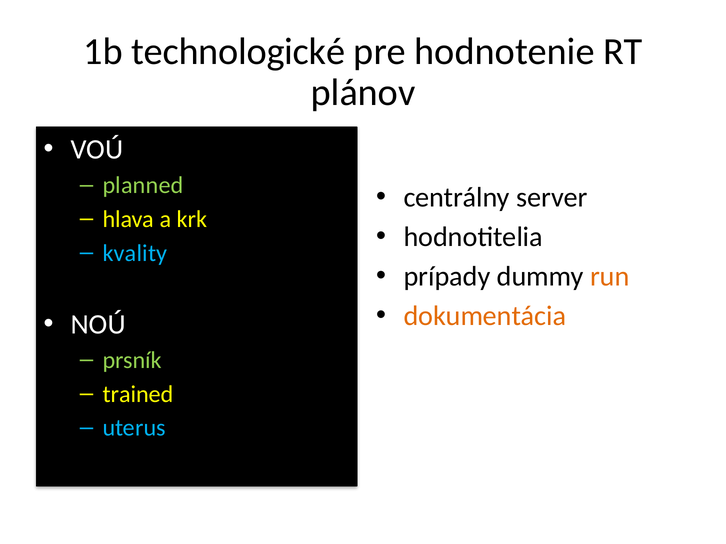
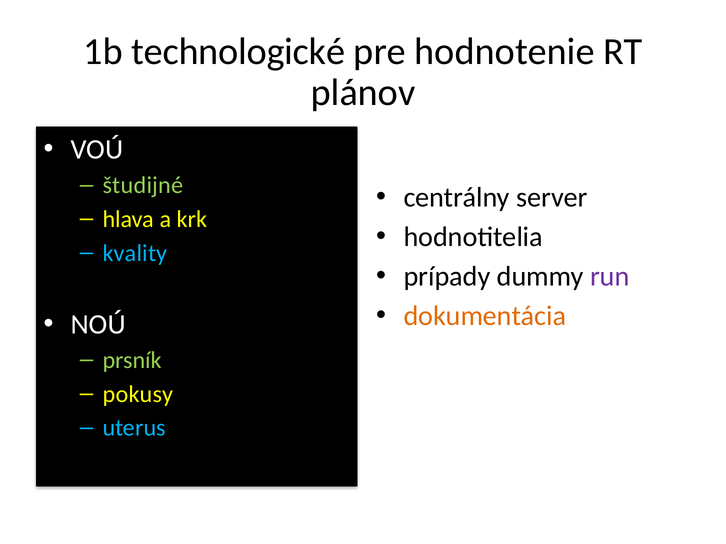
planned: planned -> študijné
run colour: orange -> purple
trained: trained -> pokusy
